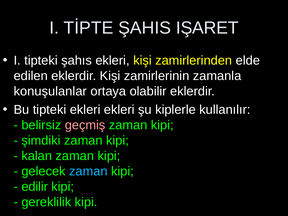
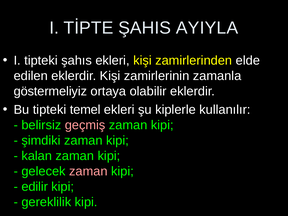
IŞARET: IŞARET -> AYIYLA
konuşulanlar: konuşulanlar -> göstermeliyiz
tipteki ekleri: ekleri -> temel
zaman at (88, 171) colour: light blue -> pink
